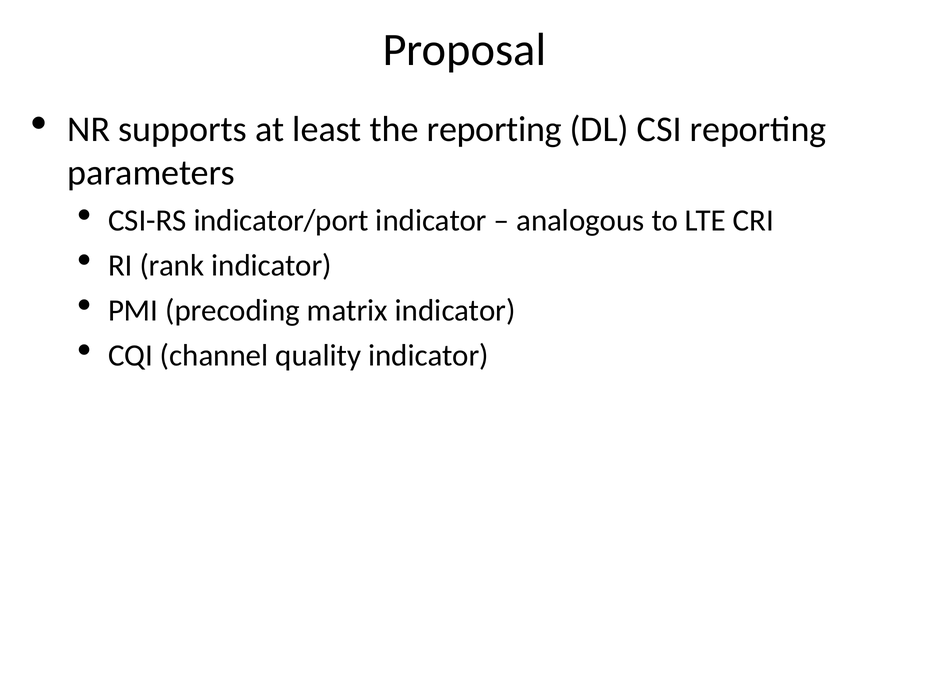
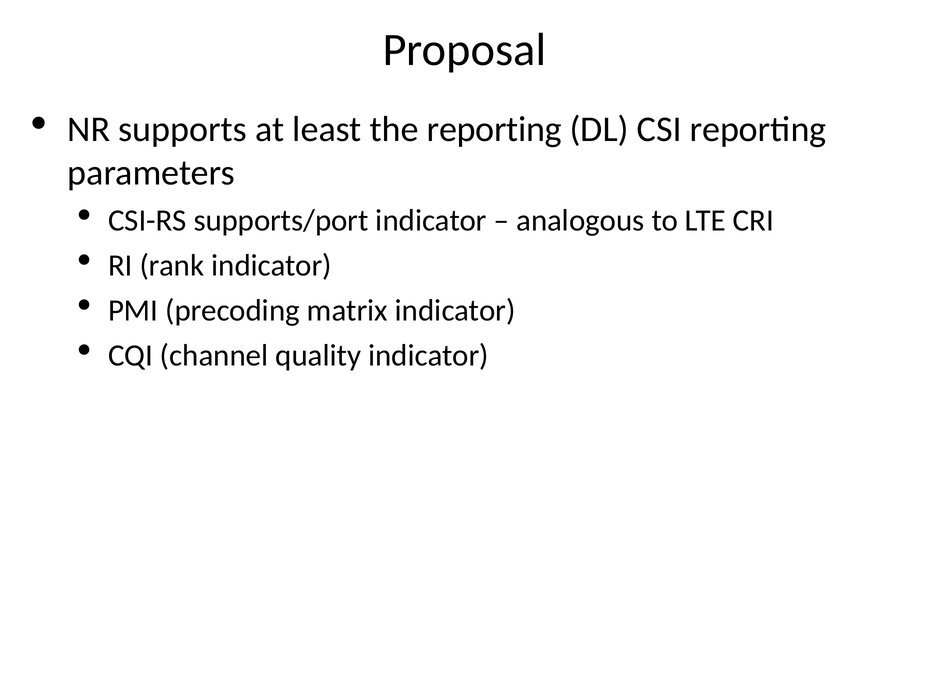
indicator/port: indicator/port -> supports/port
